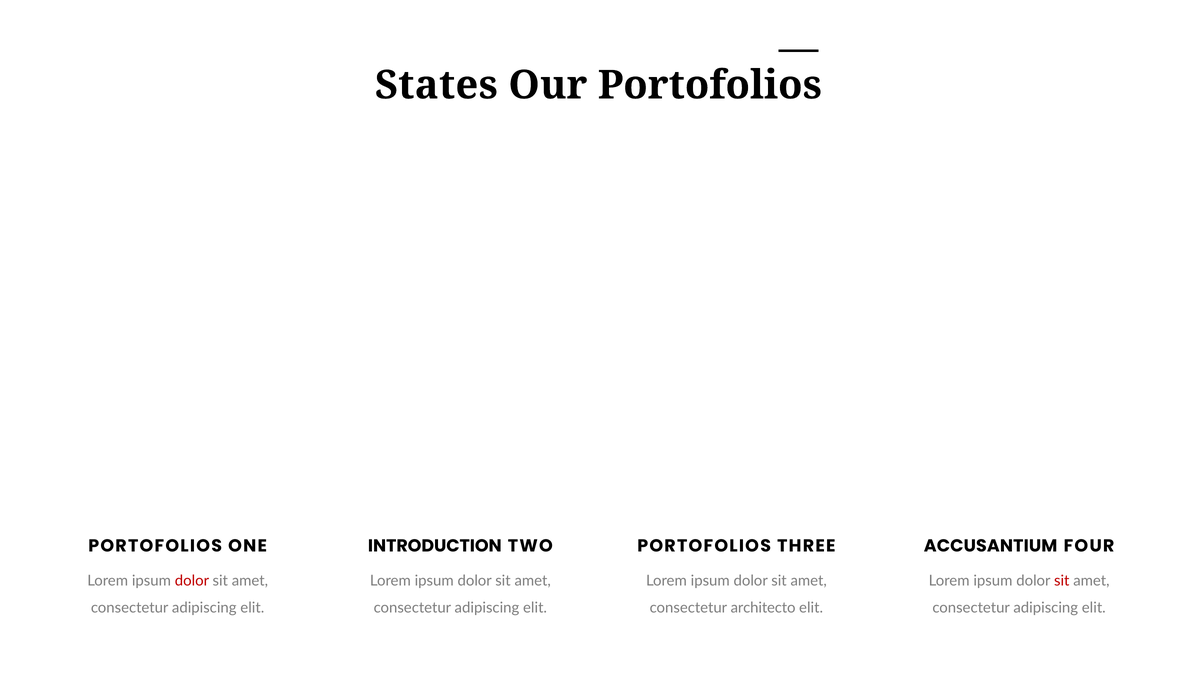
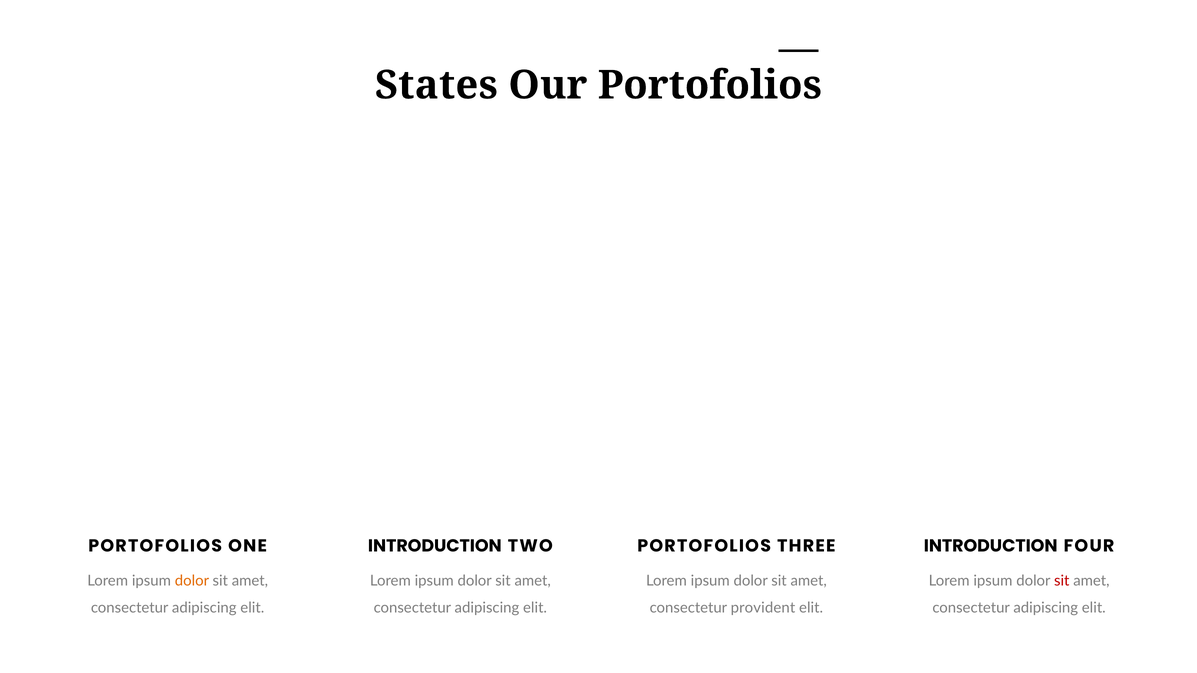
ACCUSANTIUM at (991, 546): ACCUSANTIUM -> INTRODUCTION
dolor at (192, 581) colour: red -> orange
architecto: architecto -> provident
